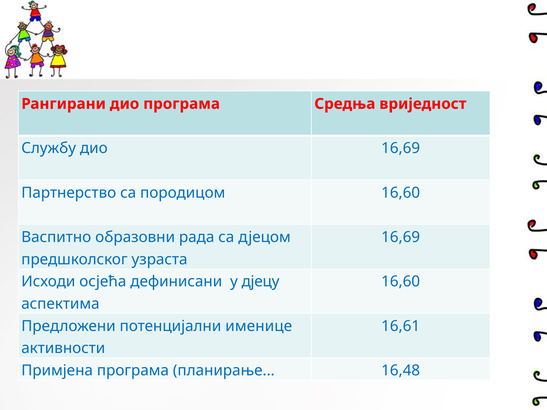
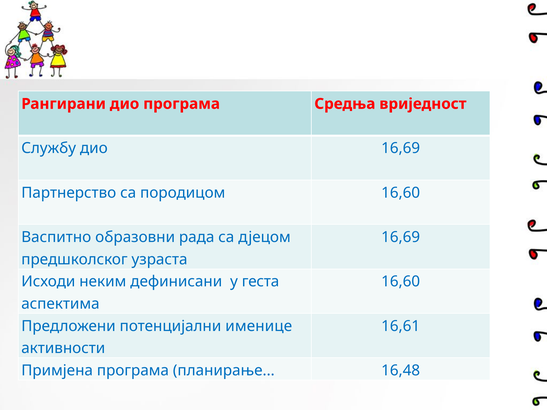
осјећа: осјећа -> неким
дјецу: дјецу -> геста
